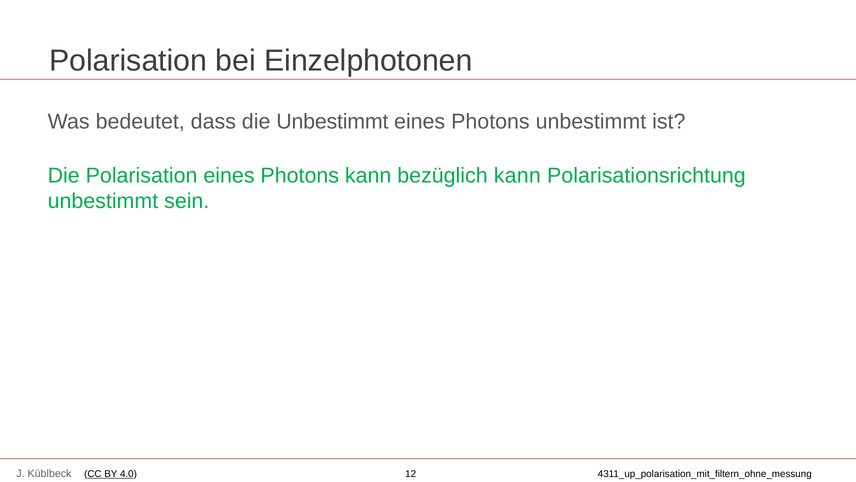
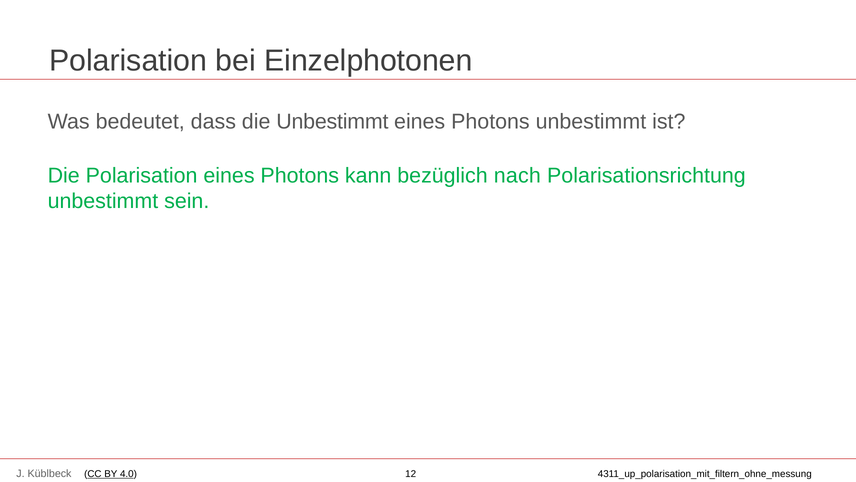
bezüglich kann: kann -> nach
